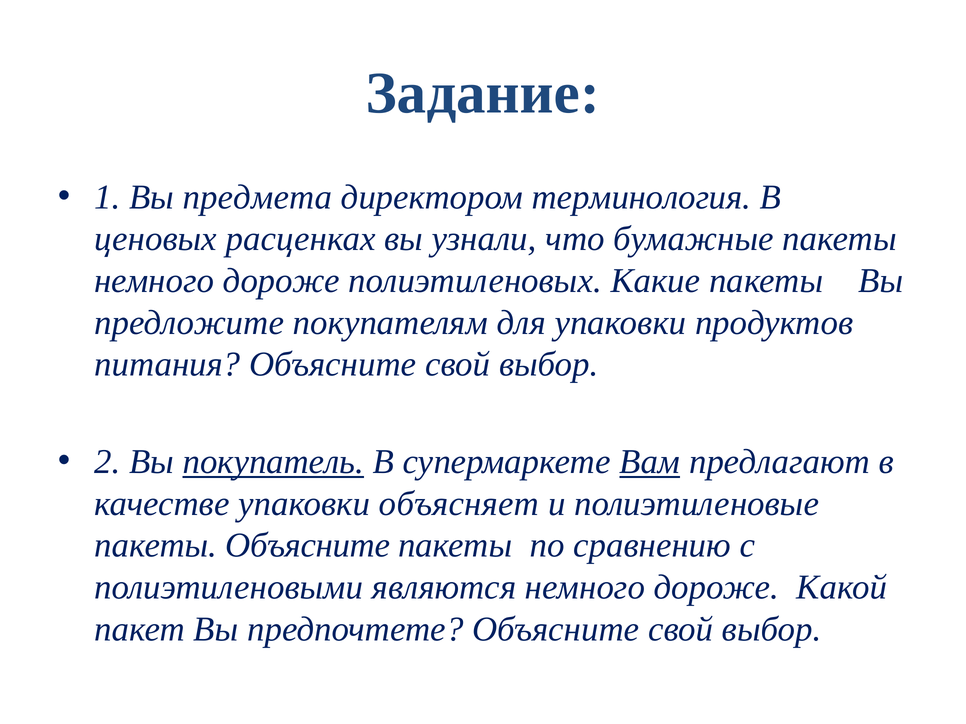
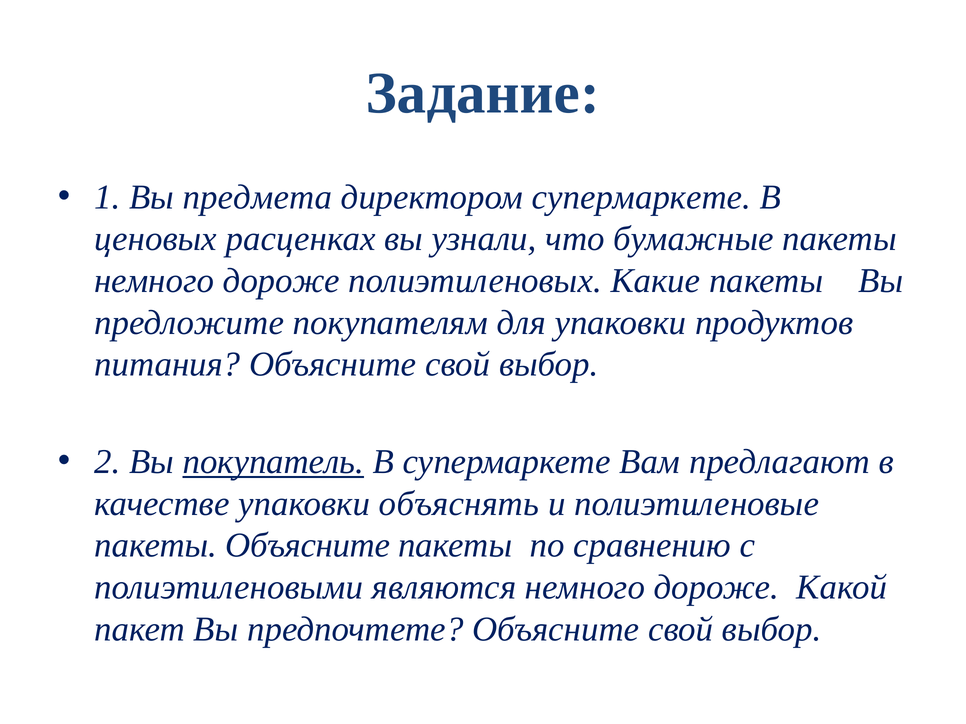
директором терминология: терминология -> супермаркете
Вам underline: present -> none
объясняет: объясняет -> объяснять
